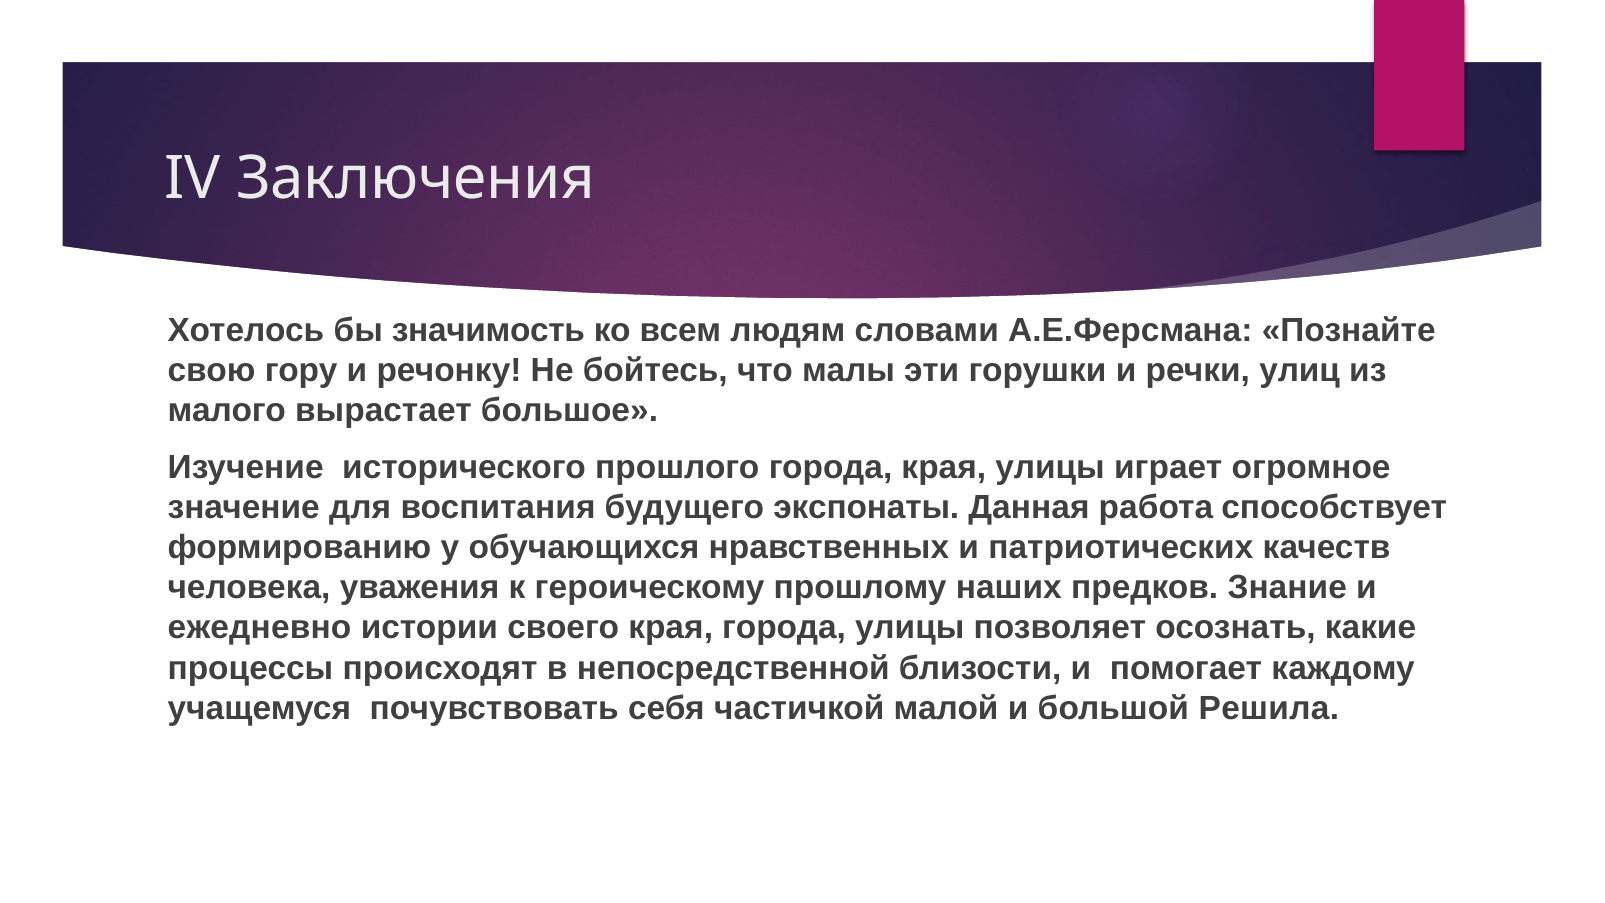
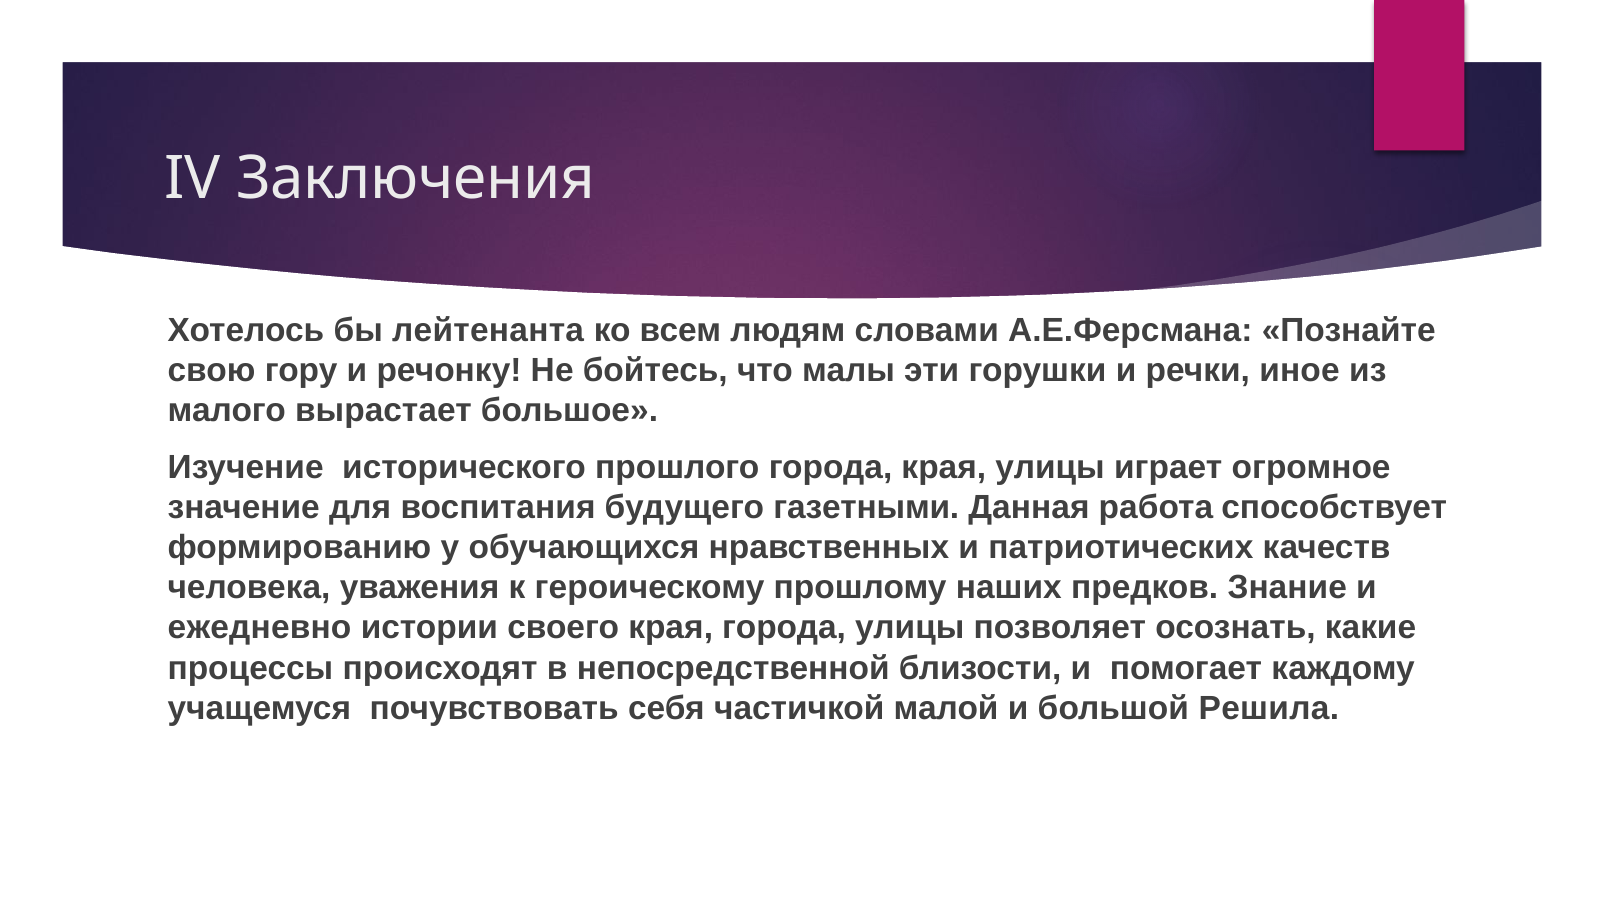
значимость: значимость -> лейтенанта
улиц: улиц -> иное
экспонаты: экспонаты -> газетными
